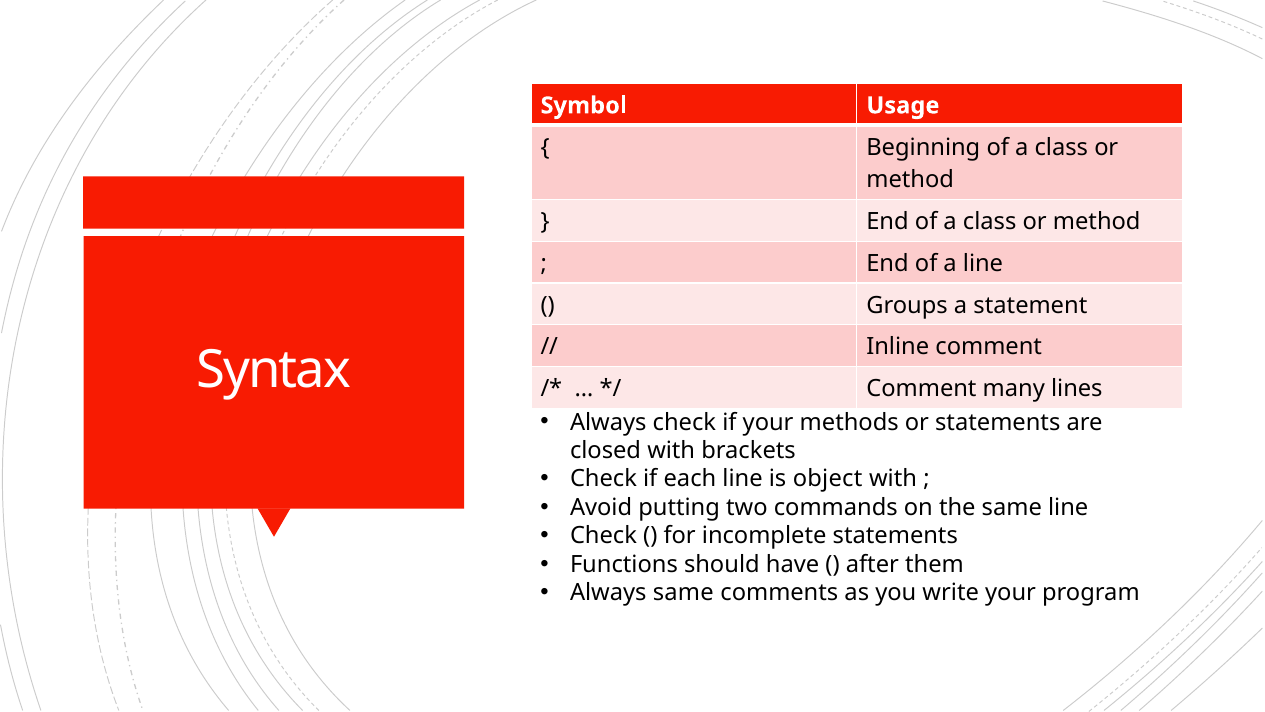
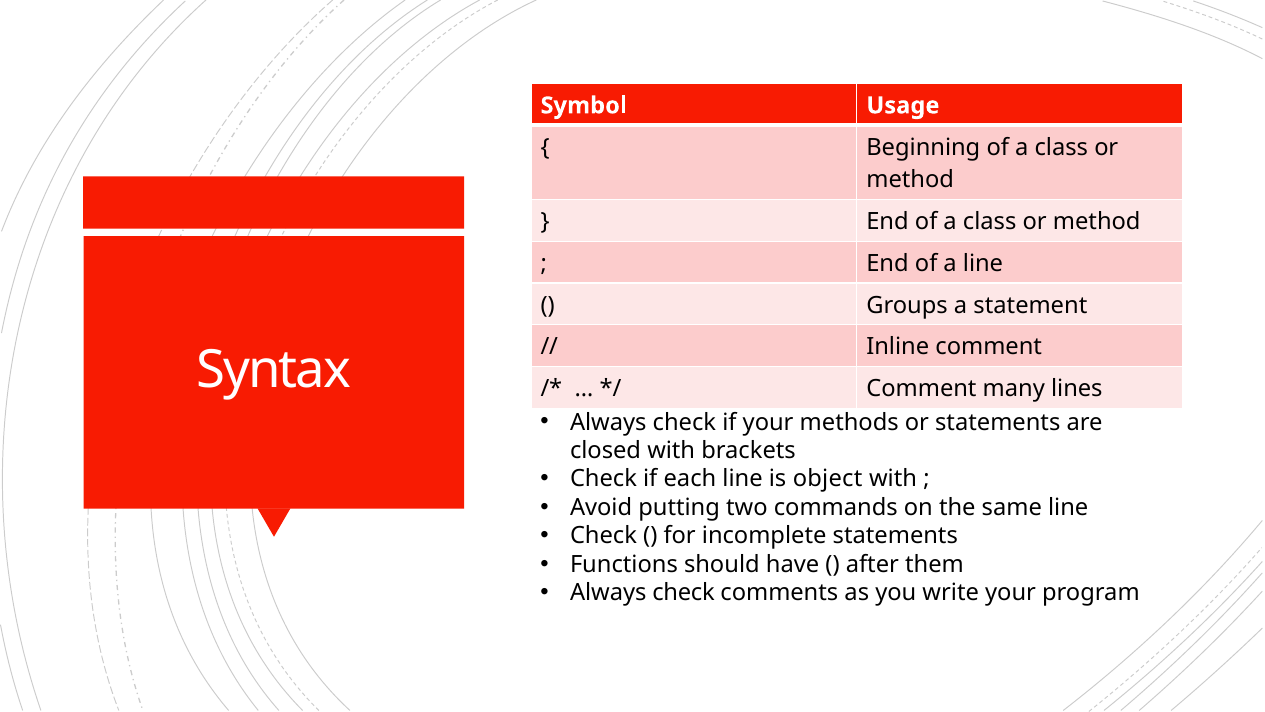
same at (683, 593): same -> check
